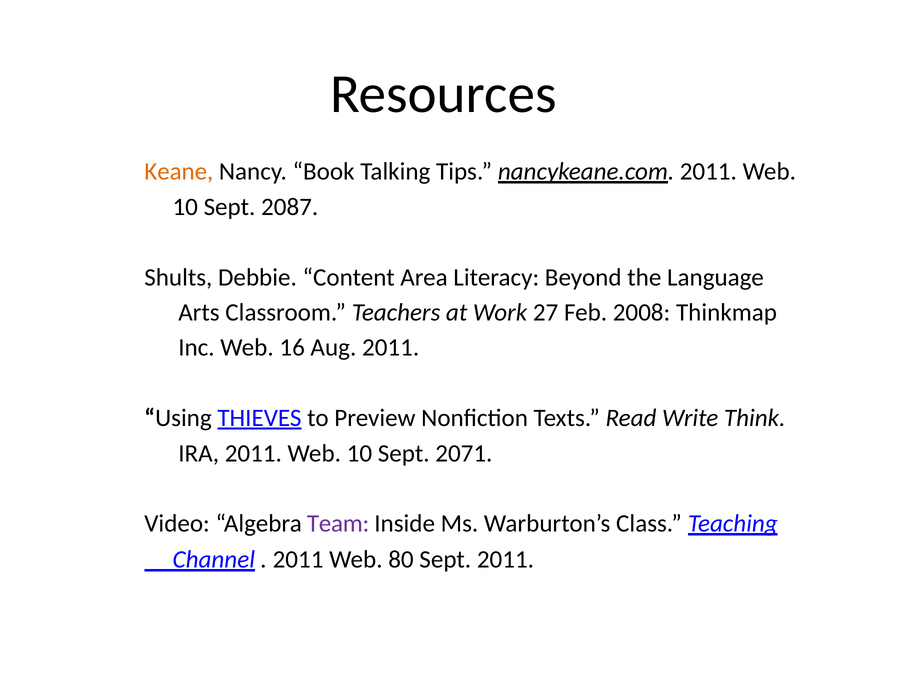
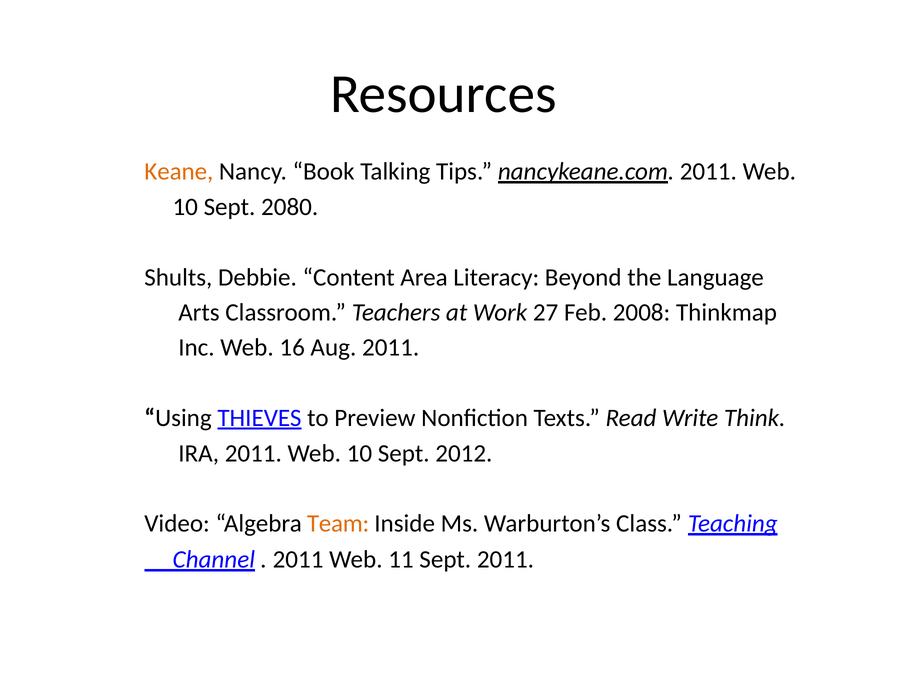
2087: 2087 -> 2080
2071: 2071 -> 2012
Team colour: purple -> orange
80: 80 -> 11
